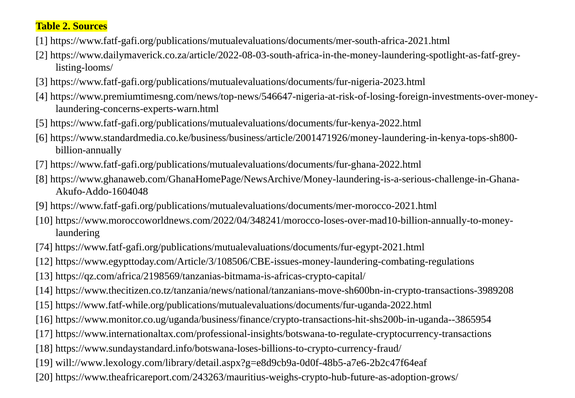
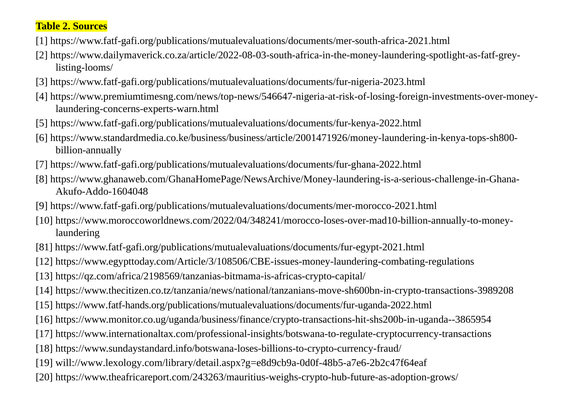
74: 74 -> 81
https://www.fatf-while.org/publications/mutualevaluations/documents/fur-uganda-2022.html: https://www.fatf-while.org/publications/mutualevaluations/documents/fur-uganda-2022.html -> https://www.fatf-hands.org/publications/mutualevaluations/documents/fur-uganda-2022.html
